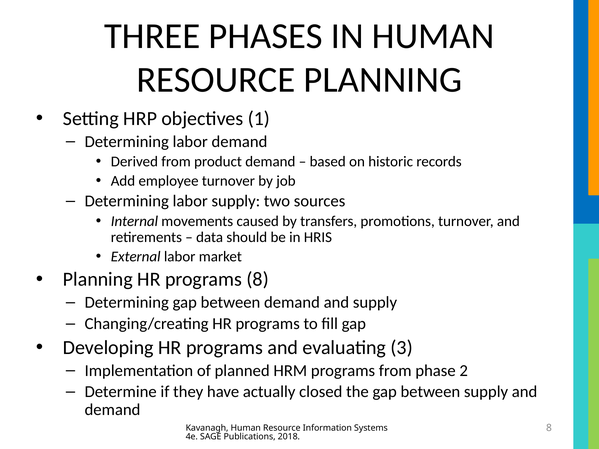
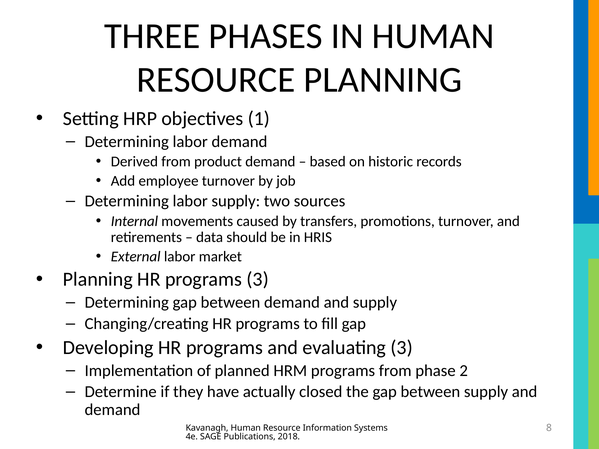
programs 8: 8 -> 3
